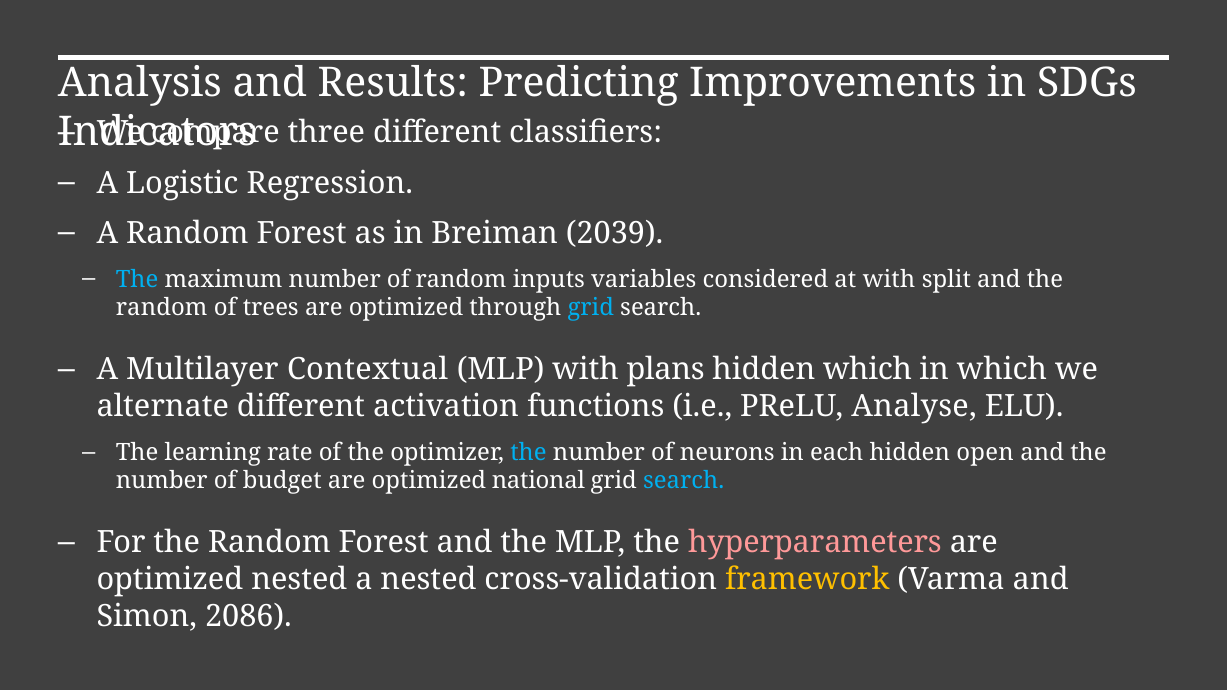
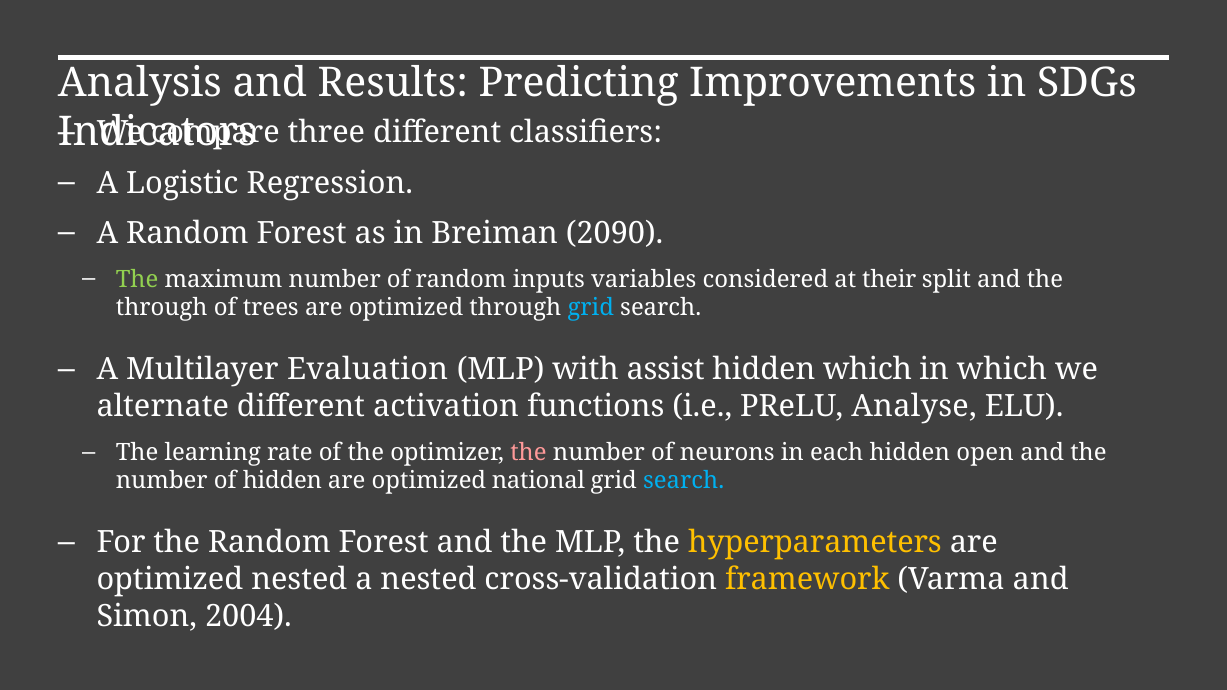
2039: 2039 -> 2090
The at (137, 279) colour: light blue -> light green
at with: with -> their
random at (162, 308): random -> through
Contextual: Contextual -> Evaluation
plans: plans -> assist
the at (528, 453) colour: light blue -> pink
of budget: budget -> hidden
hyperparameters colour: pink -> yellow
2086: 2086 -> 2004
